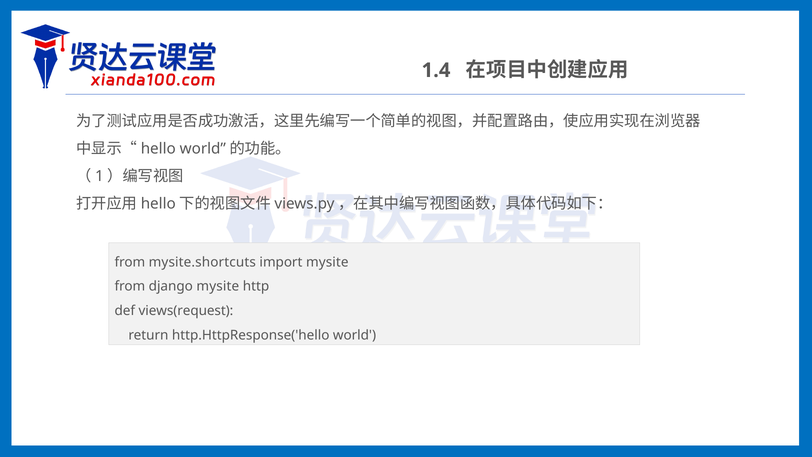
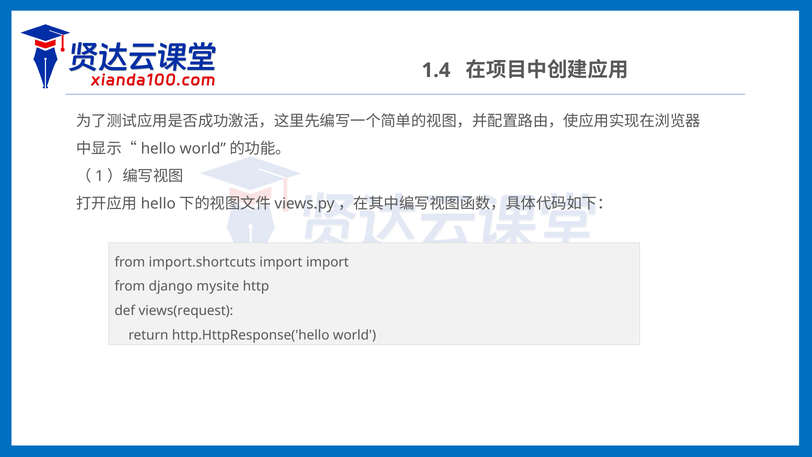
mysite.shortcuts: mysite.shortcuts -> import.shortcuts
import mysite: mysite -> import
